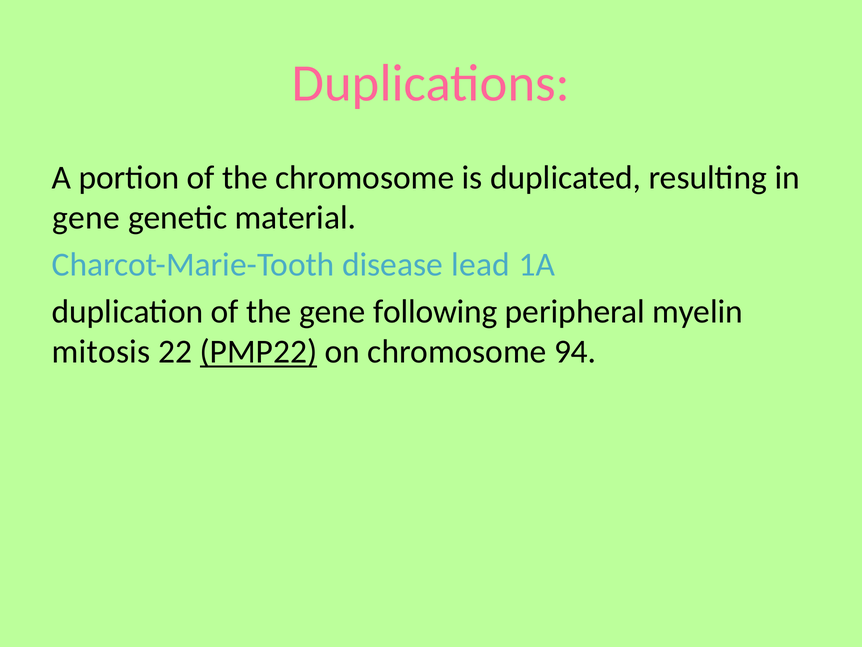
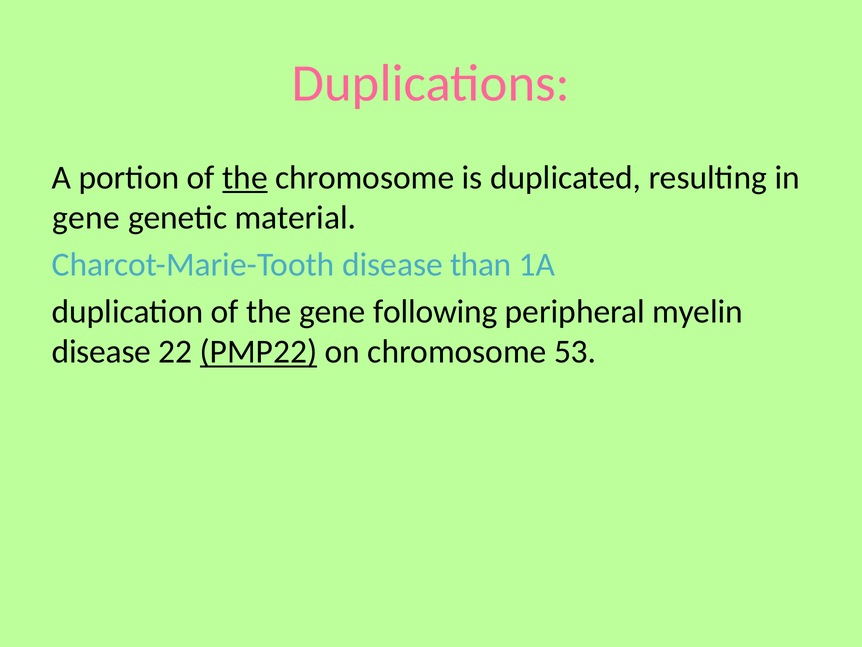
the at (245, 178) underline: none -> present
lead: lead -> than
mitosis at (101, 352): mitosis -> disease
94: 94 -> 53
